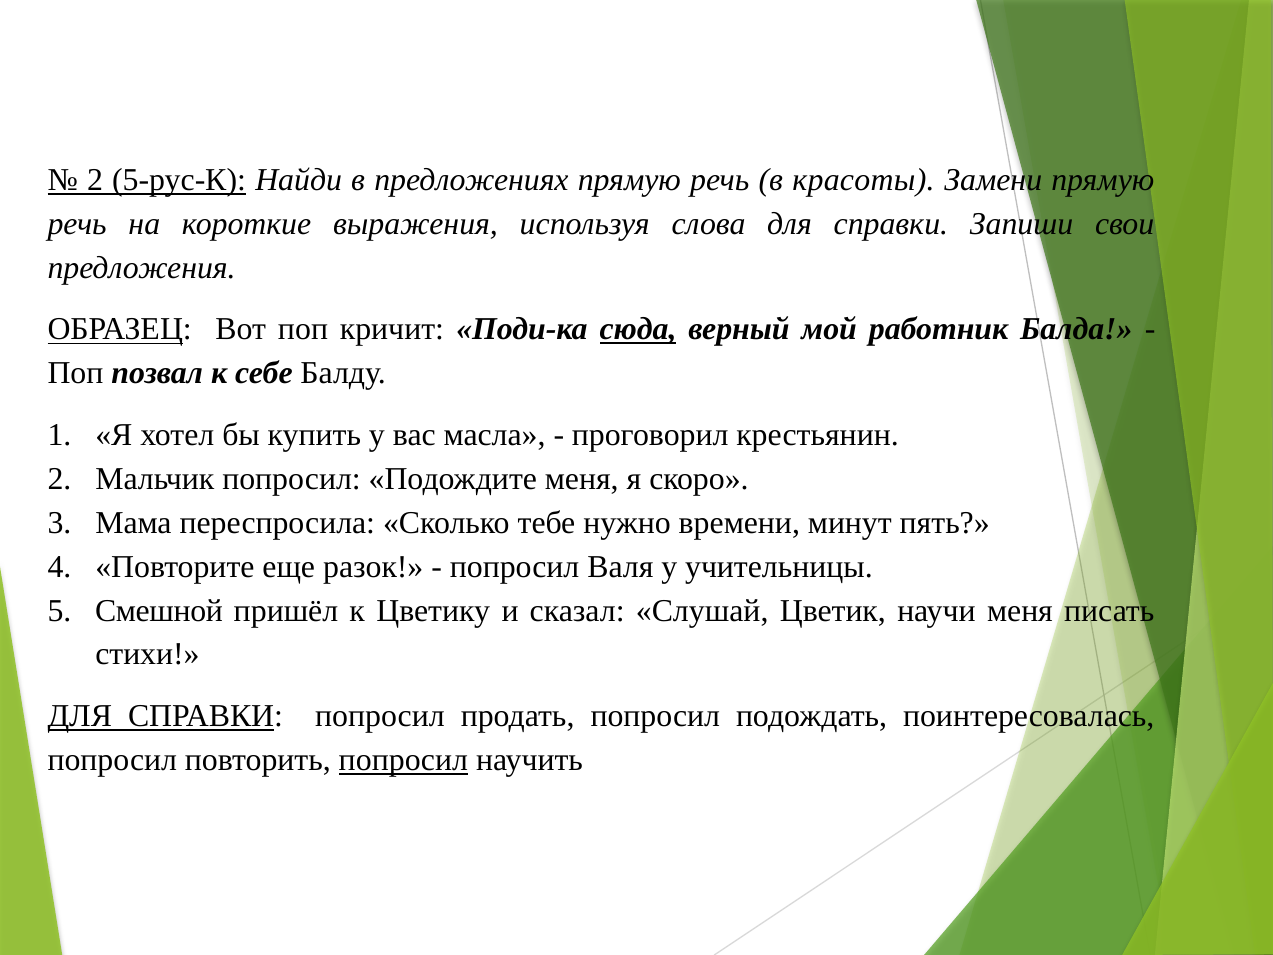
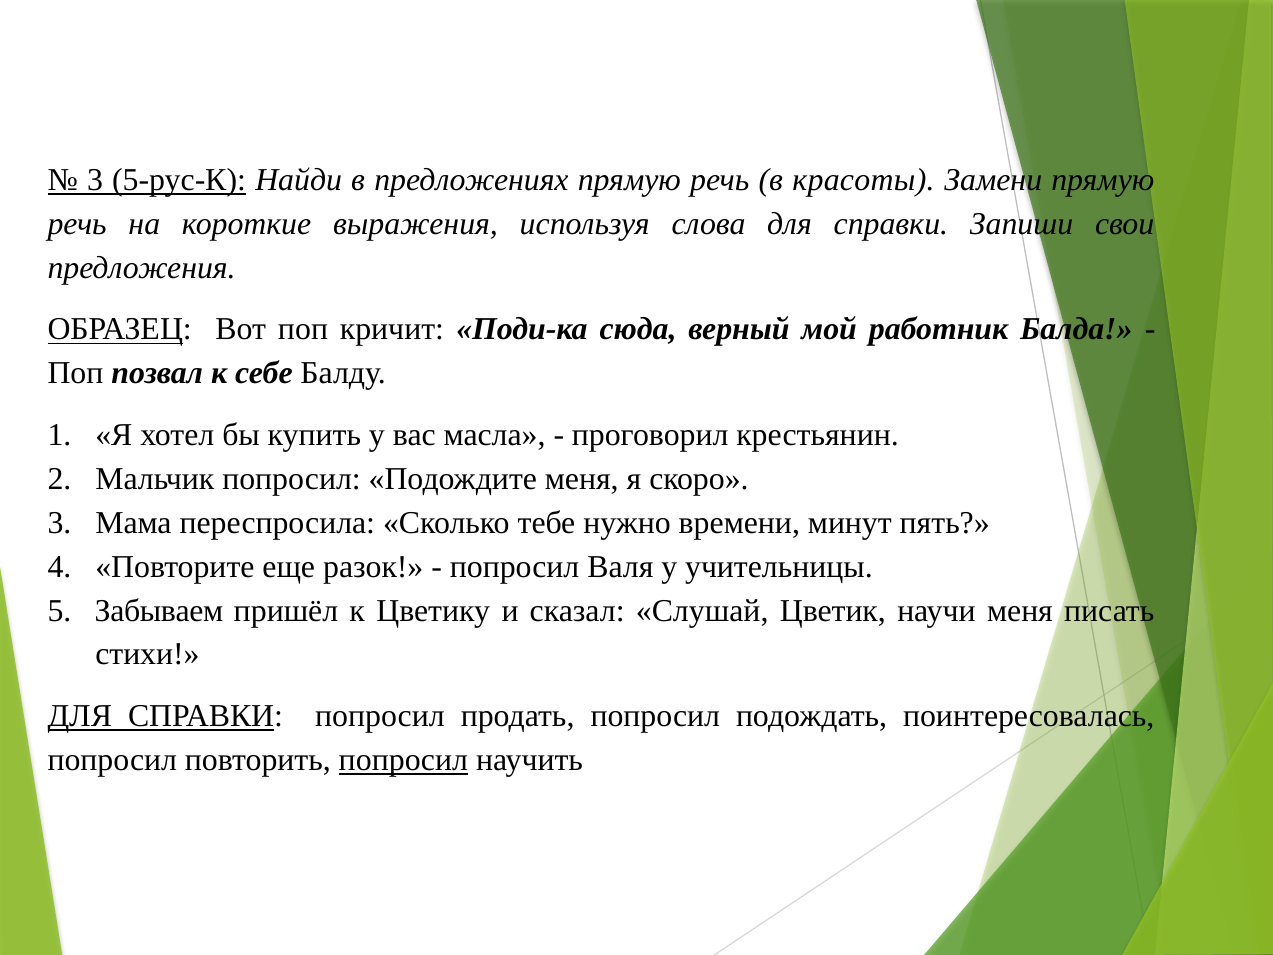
2 at (95, 180): 2 -> 3
сюда underline: present -> none
Смешной: Смешной -> Забываем
